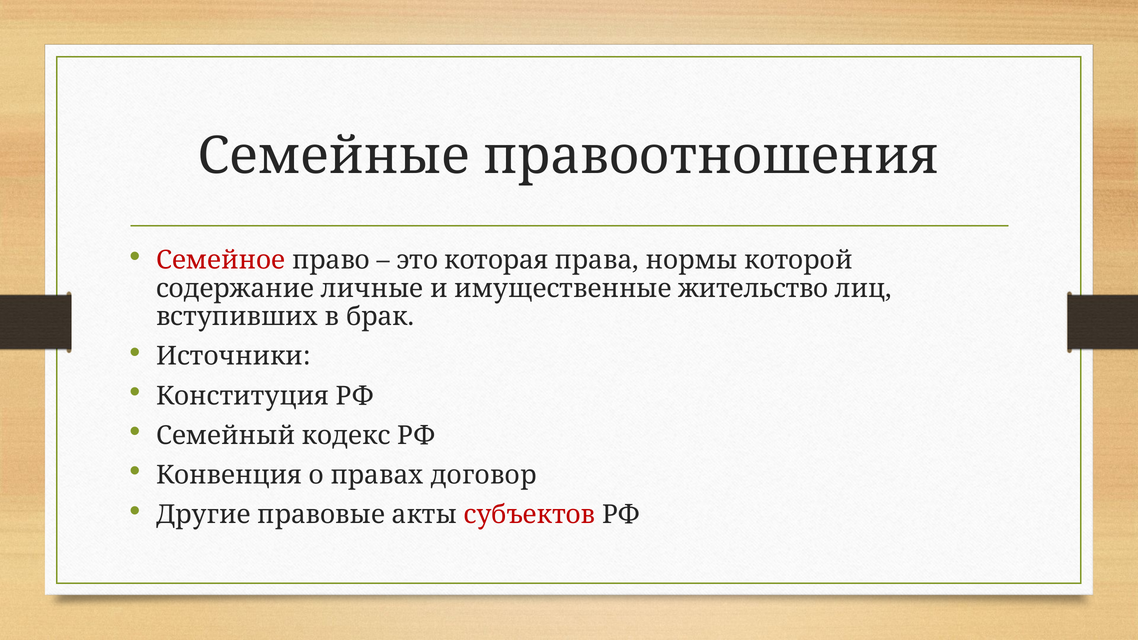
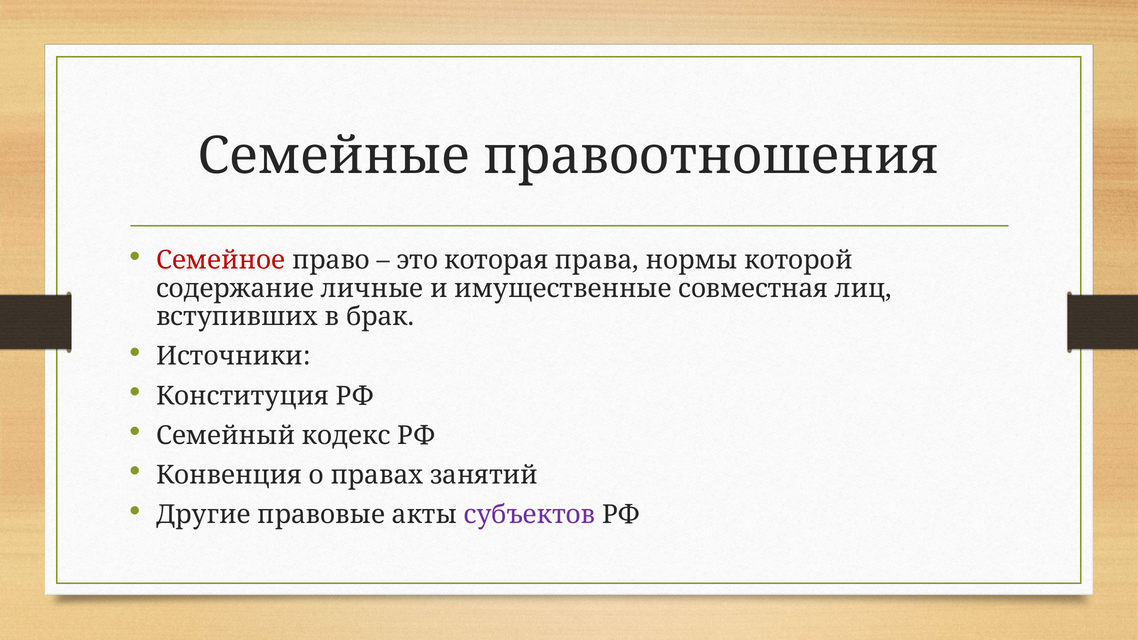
жительство: жительство -> совместная
договор: договор -> занятий
субъектов colour: red -> purple
